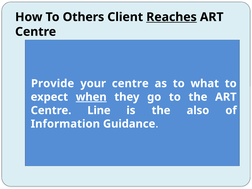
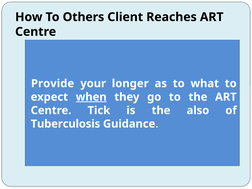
Reaches underline: present -> none
your centre: centre -> longer
Line: Line -> Tick
Information: Information -> Tuberculosis
